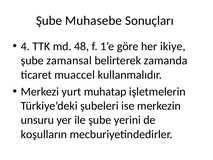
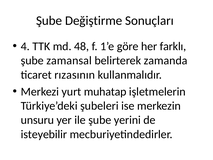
Muhasebe: Muhasebe -> Değiştirme
ikiye: ikiye -> farklı
muaccel: muaccel -> rızasının
koşulların: koşulların -> isteyebilir
